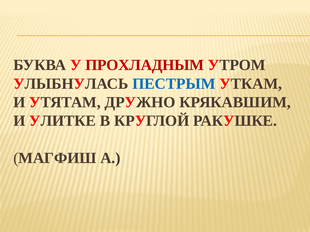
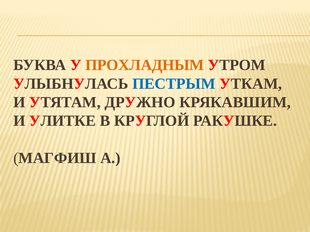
ПРОХЛАДНЫМ colour: red -> orange
